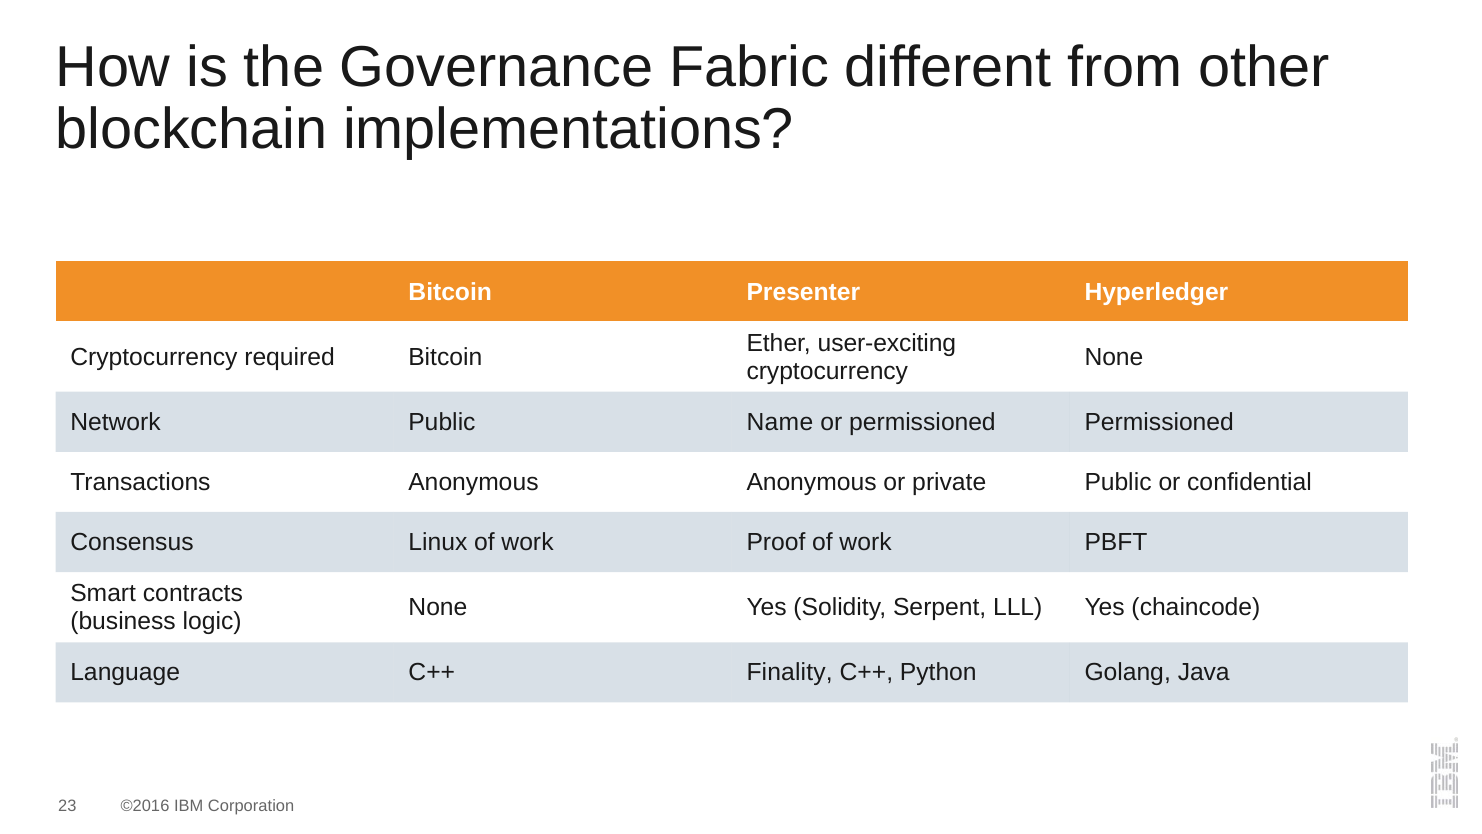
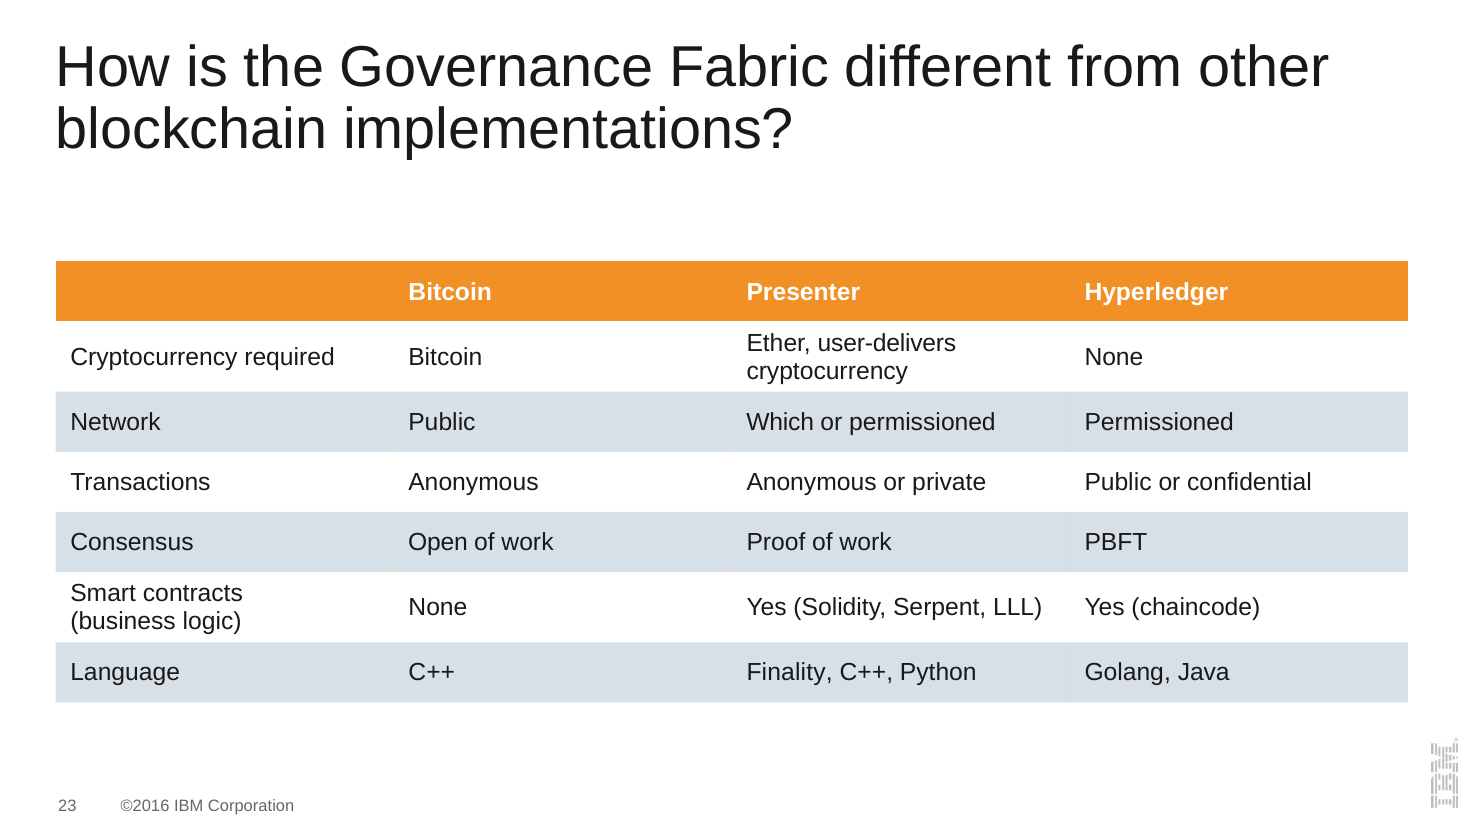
user-exciting: user-exciting -> user-delivers
Name: Name -> Which
Linux: Linux -> Open
